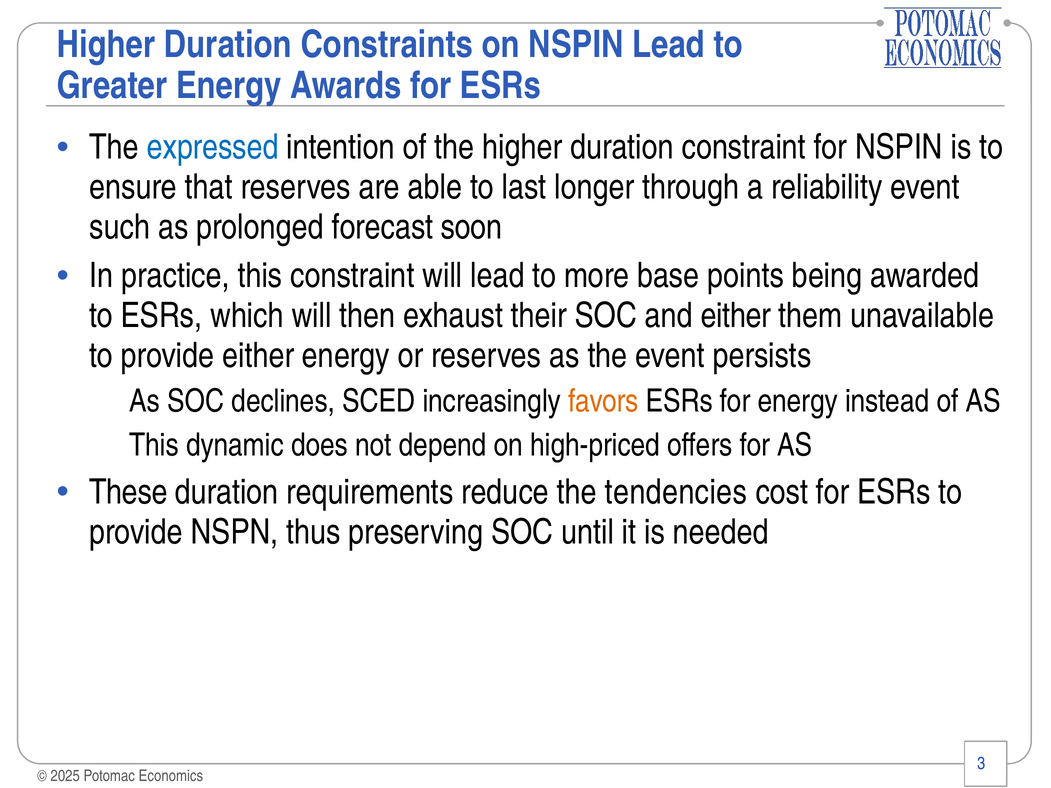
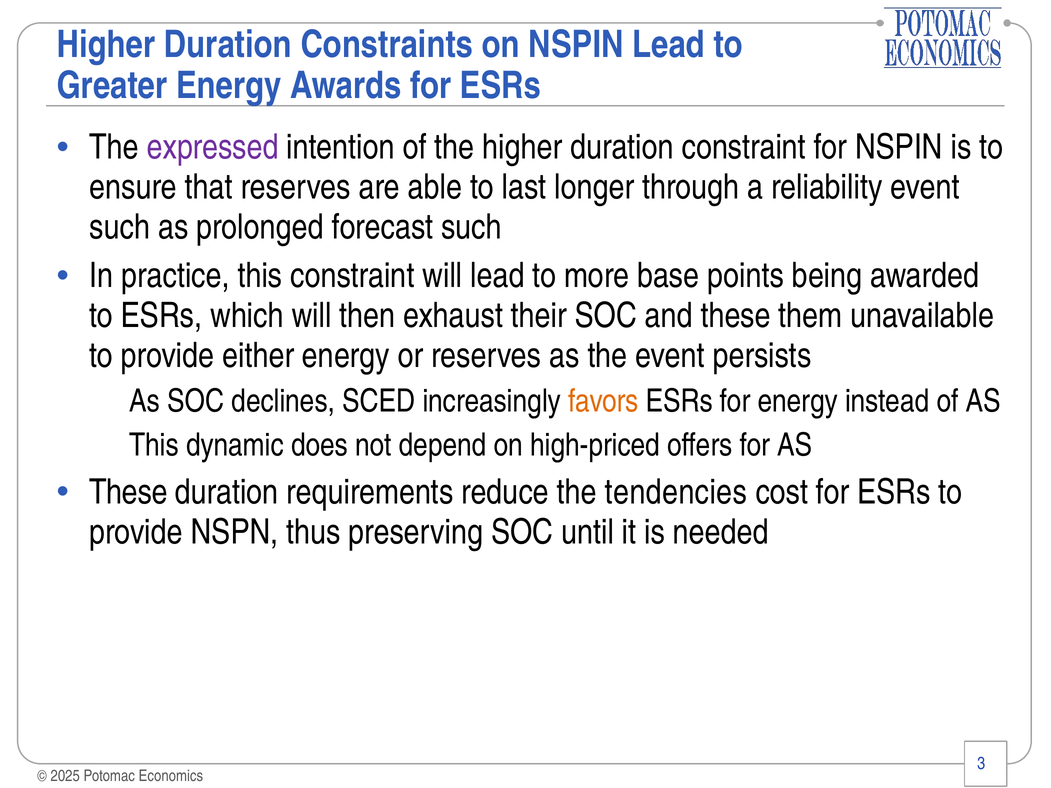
expressed colour: blue -> purple
forecast soon: soon -> such
and either: either -> these
